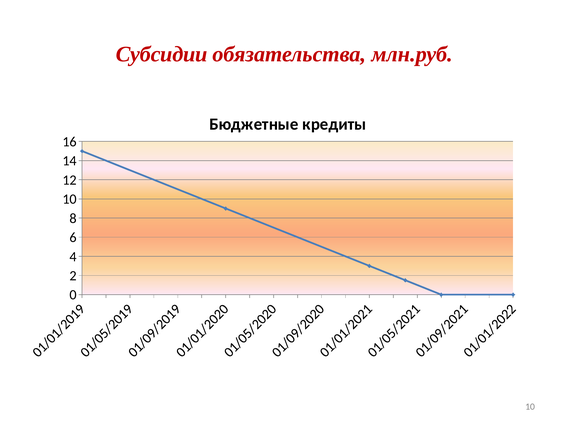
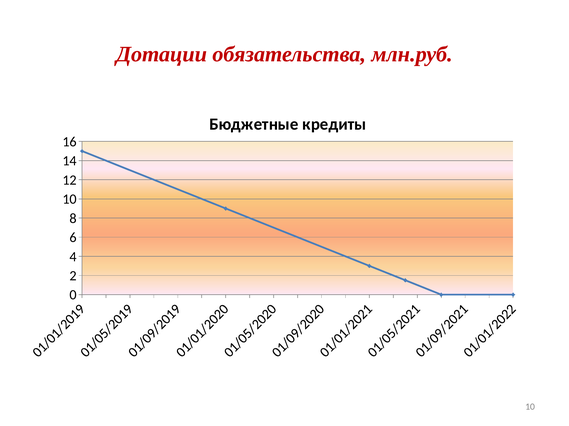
Субсидии: Субсидии -> Дотации
